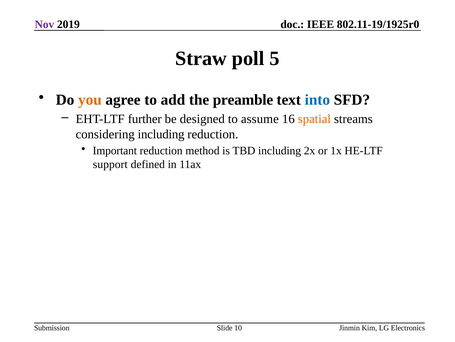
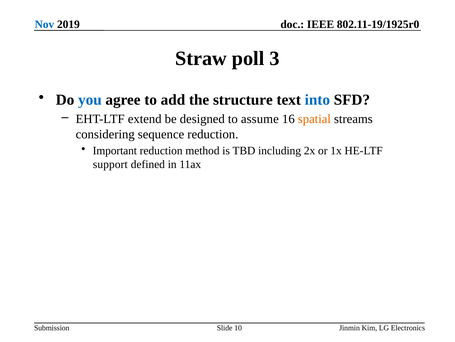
Nov colour: purple -> blue
5: 5 -> 3
you colour: orange -> blue
preamble: preamble -> structure
further: further -> extend
considering including: including -> sequence
